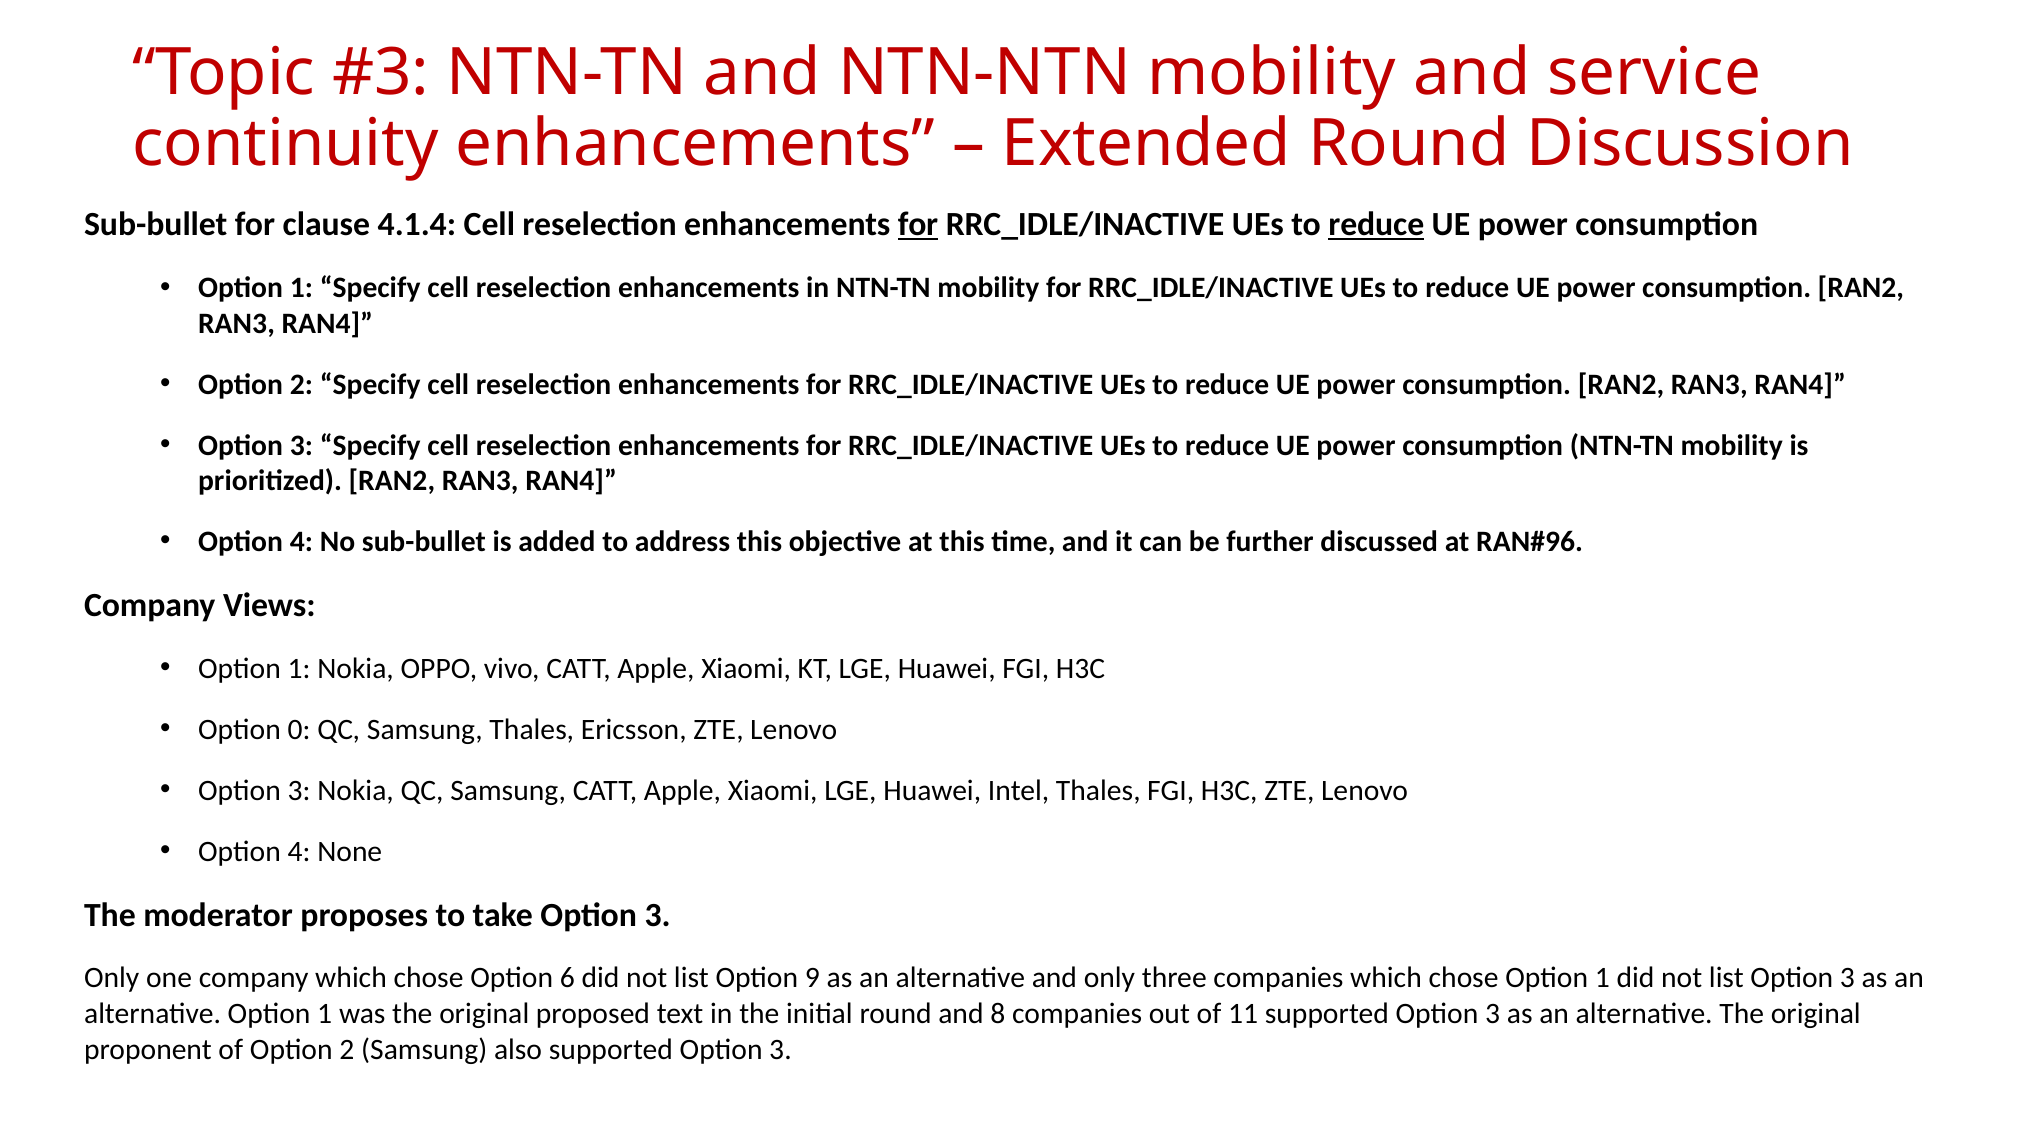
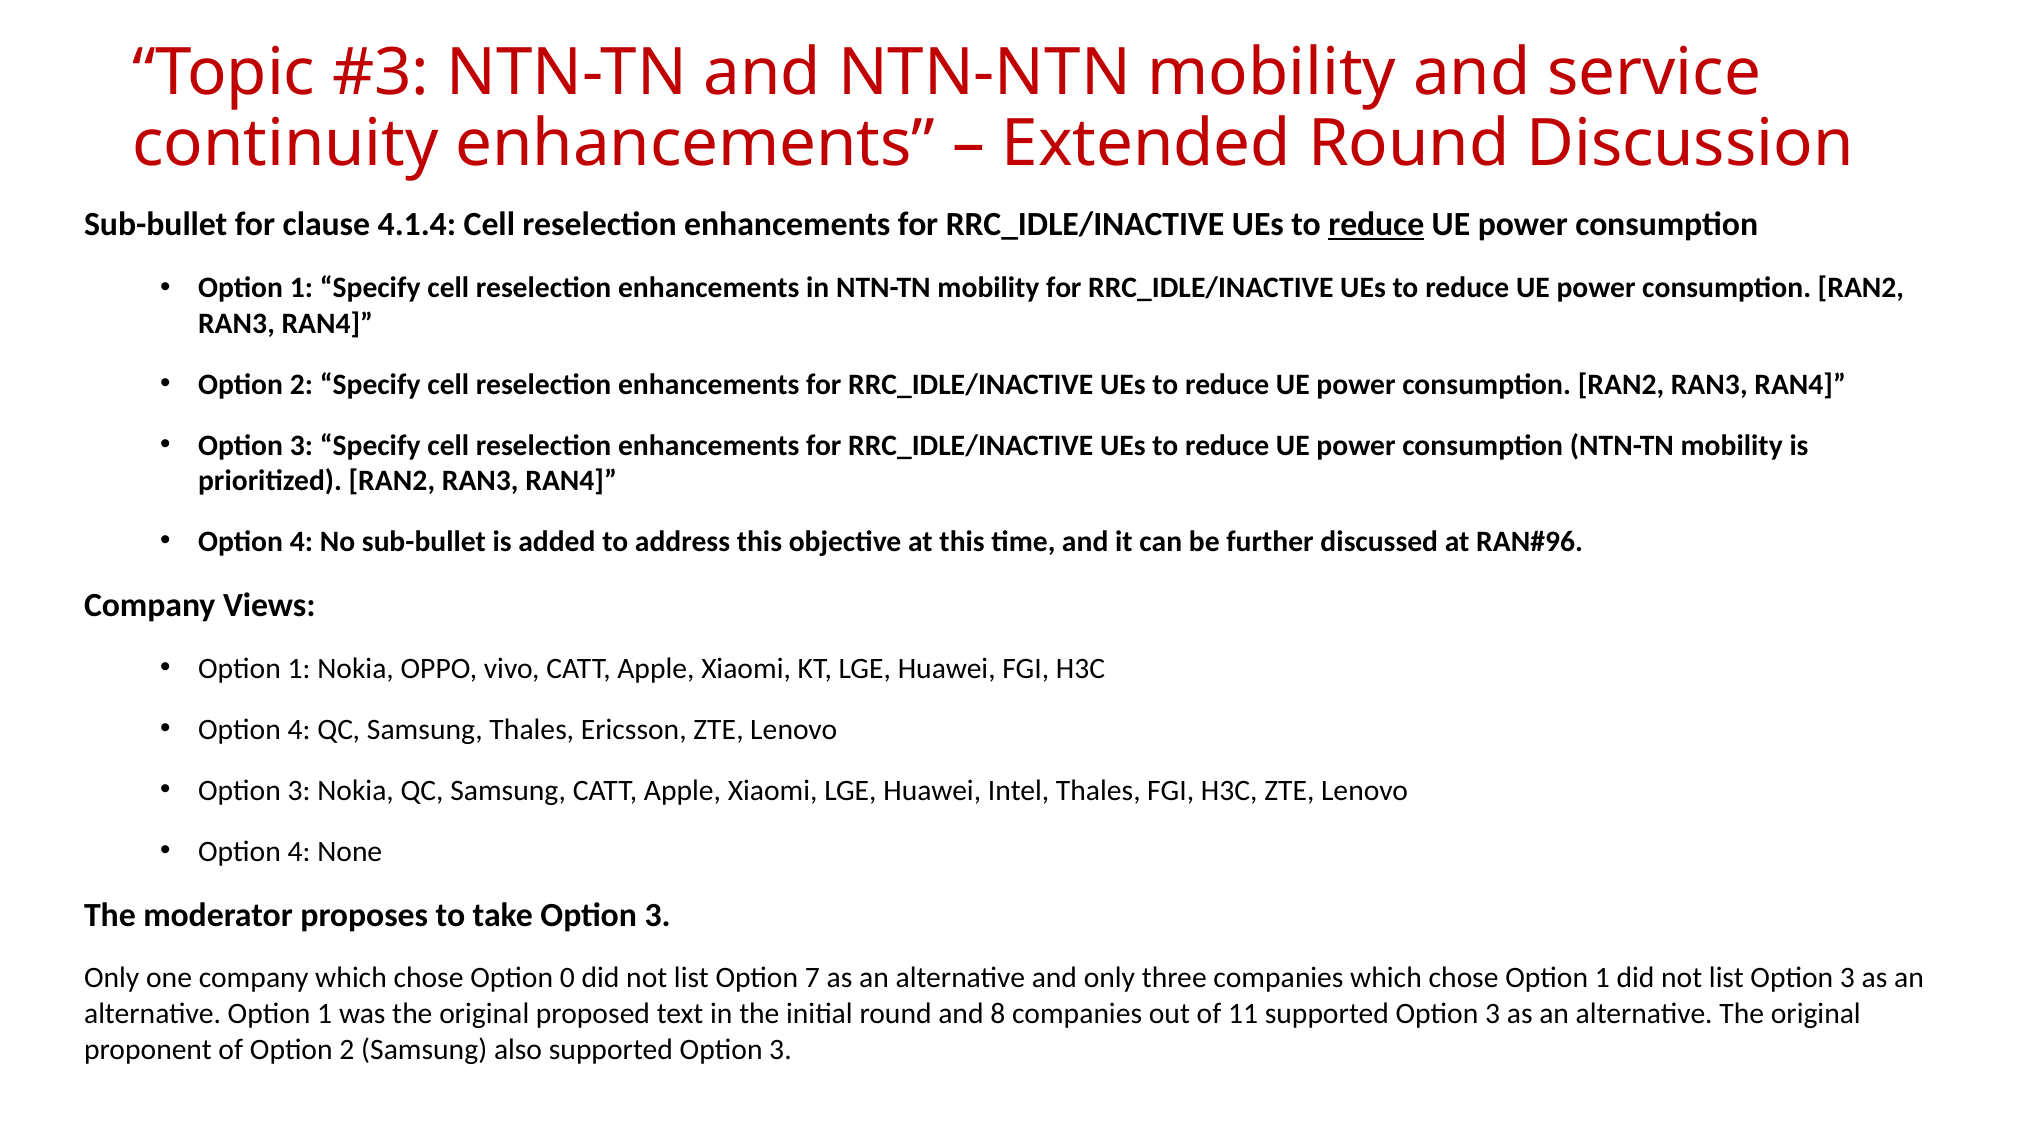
for at (918, 225) underline: present -> none
0 at (299, 729): 0 -> 4
6: 6 -> 0
9: 9 -> 7
